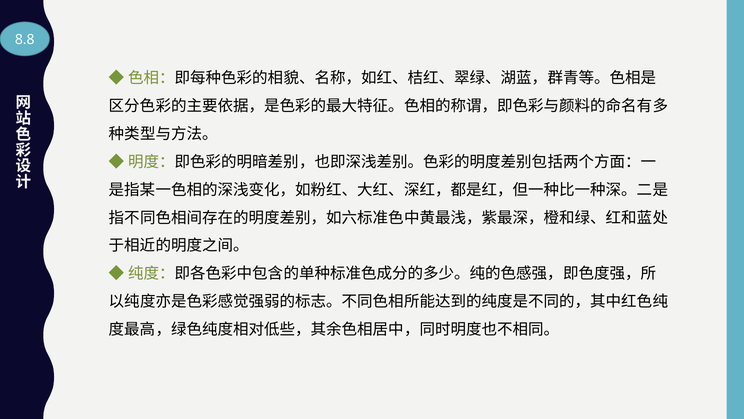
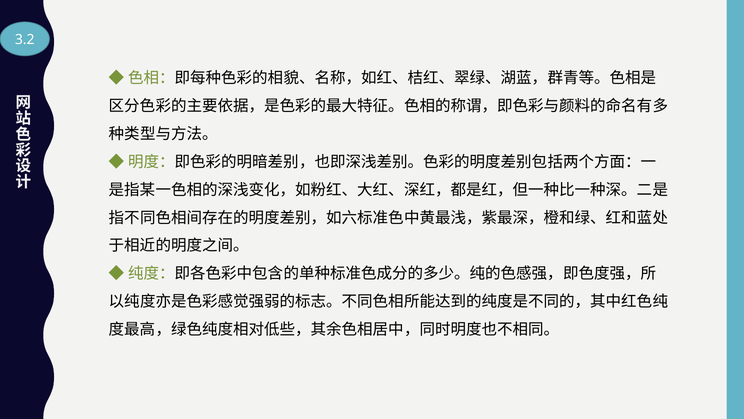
8.8: 8.8 -> 3.2
